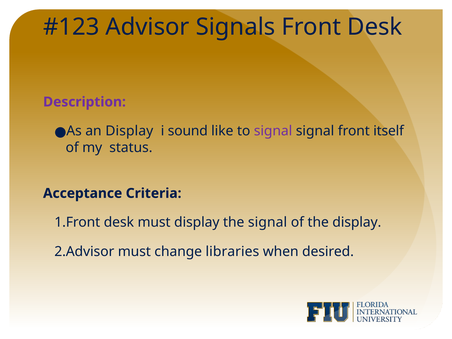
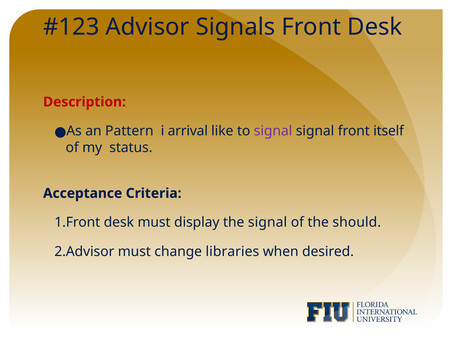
Description colour: purple -> red
an Display: Display -> Pattern
sound: sound -> arrival
the display: display -> should
